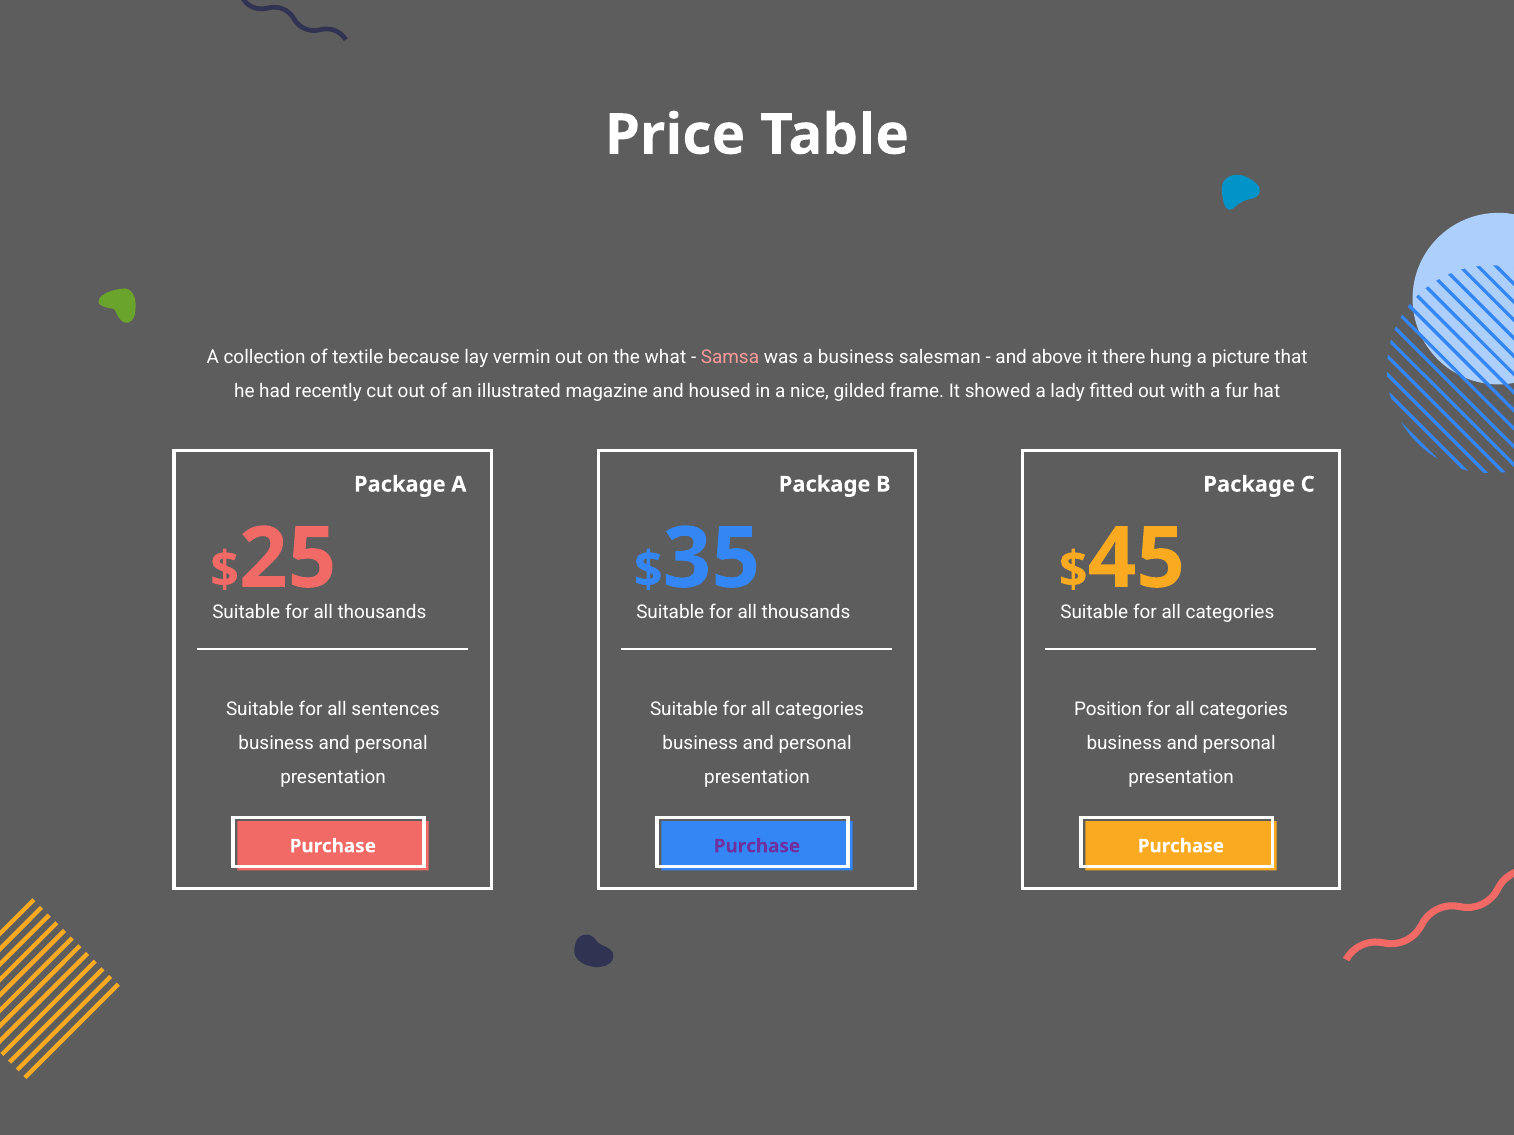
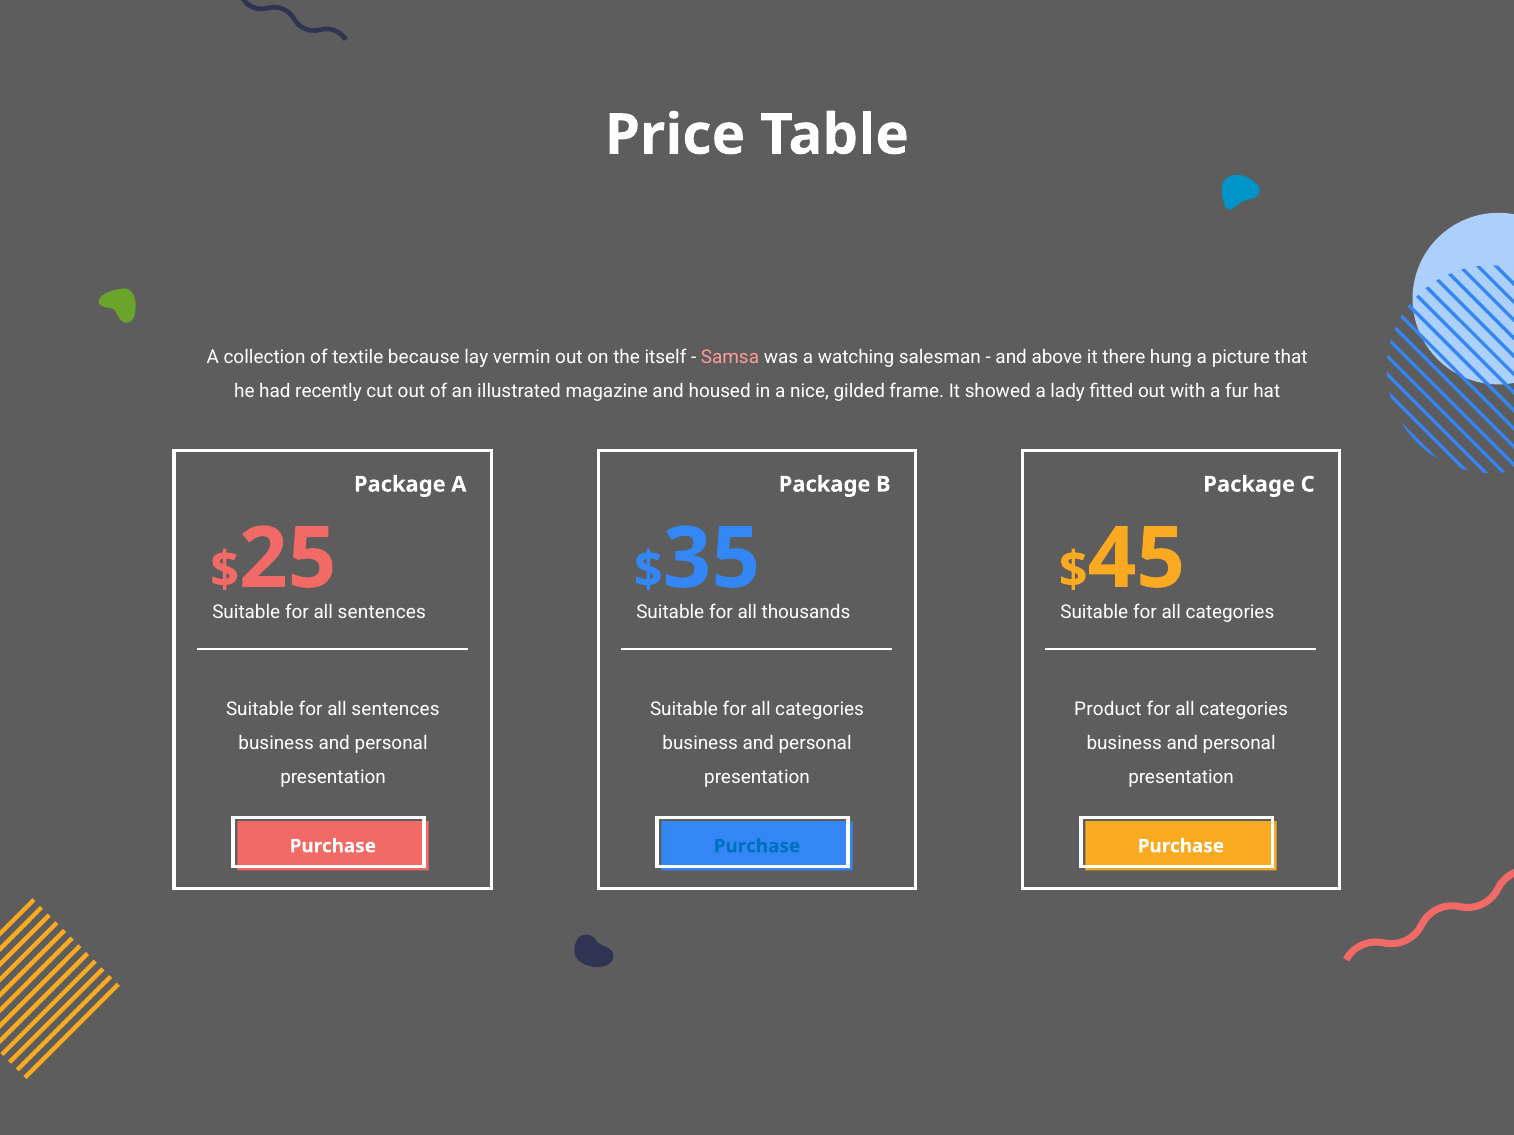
what: what -> itself
a business: business -> watching
thousands at (382, 612): thousands -> sentences
Position: Position -> Product
Purchase at (757, 846) colour: purple -> blue
